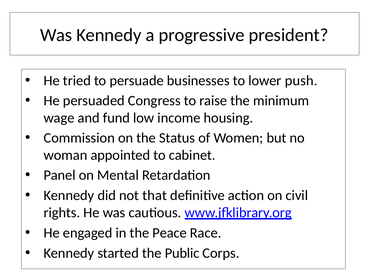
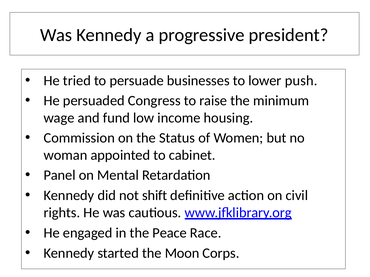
that: that -> shift
Public: Public -> Moon
